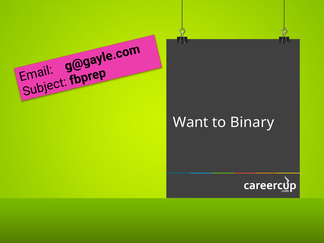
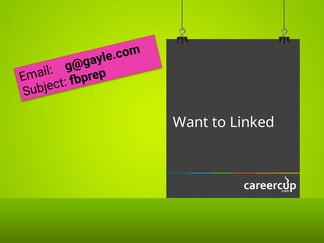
Binary: Binary -> Linked
